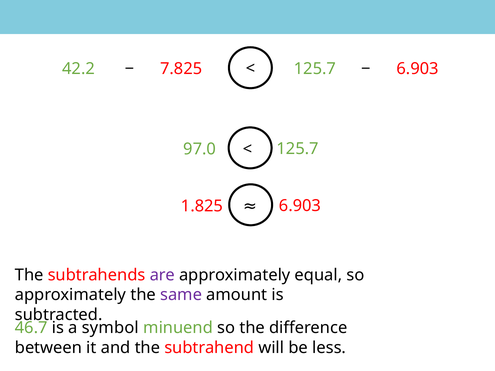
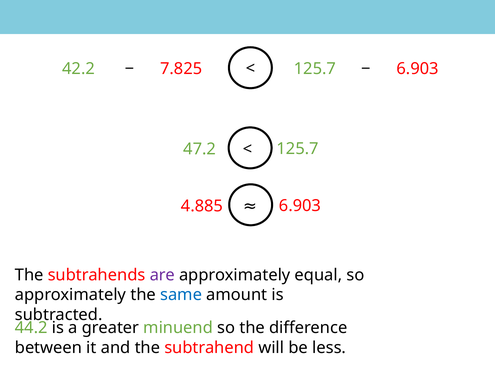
97.0: 97.0 -> 47.2
1.825: 1.825 -> 4.885
same colour: purple -> blue
46.7: 46.7 -> 44.2
symbol: symbol -> greater
